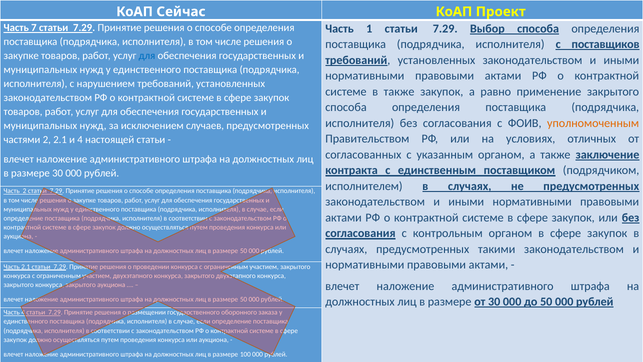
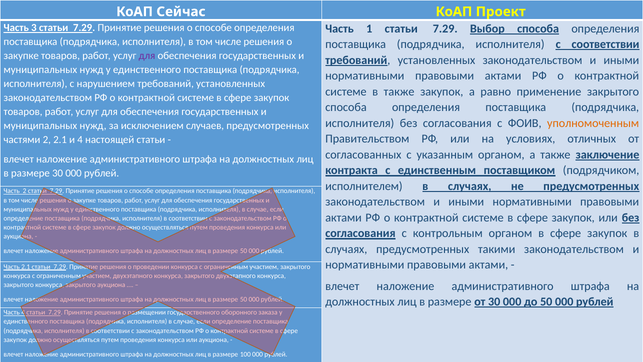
7: 7 -> 3
с поставщиков: поставщиков -> соответствии
для at (147, 56) colour: blue -> purple
